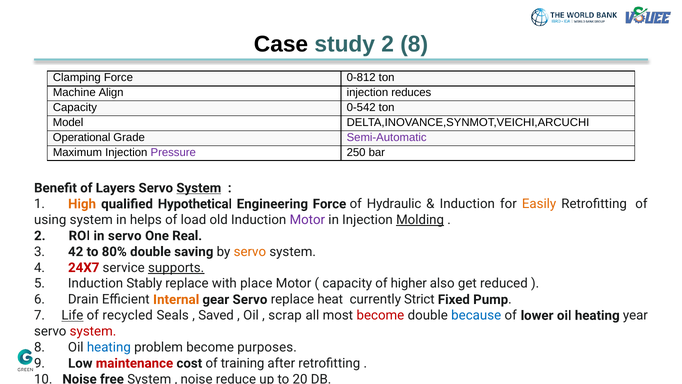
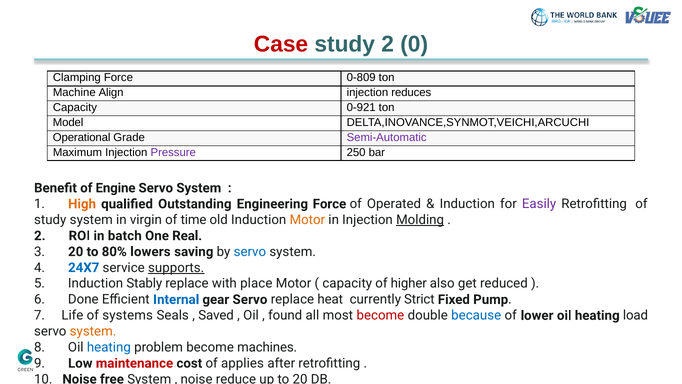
Case colour: black -> red
2 8: 8 -> 0
0-812: 0-812 -> 0-809
0-542: 0-542 -> 0-921
Layers: Layers -> Engine
System at (199, 188) underline: present -> none
Hypothetical: Hypothetical -> Outstanding
Hydraulic: Hydraulic -> Operated
Easily colour: orange -> purple
using at (50, 220): using -> study
helps: helps -> virgin
load: load -> time
Motor at (307, 220) colour: purple -> orange
in servo: servo -> batch
3 42: 42 -> 20
80% double: double -> lowers
servo at (250, 251) colour: orange -> blue
24X7 colour: red -> blue
Drain: Drain -> Done
Internal colour: orange -> blue
Life underline: present -> none
recycled: recycled -> systems
scrap: scrap -> found
year: year -> load
system at (93, 331) colour: red -> orange
purposes: purposes -> machines
training: training -> applies
